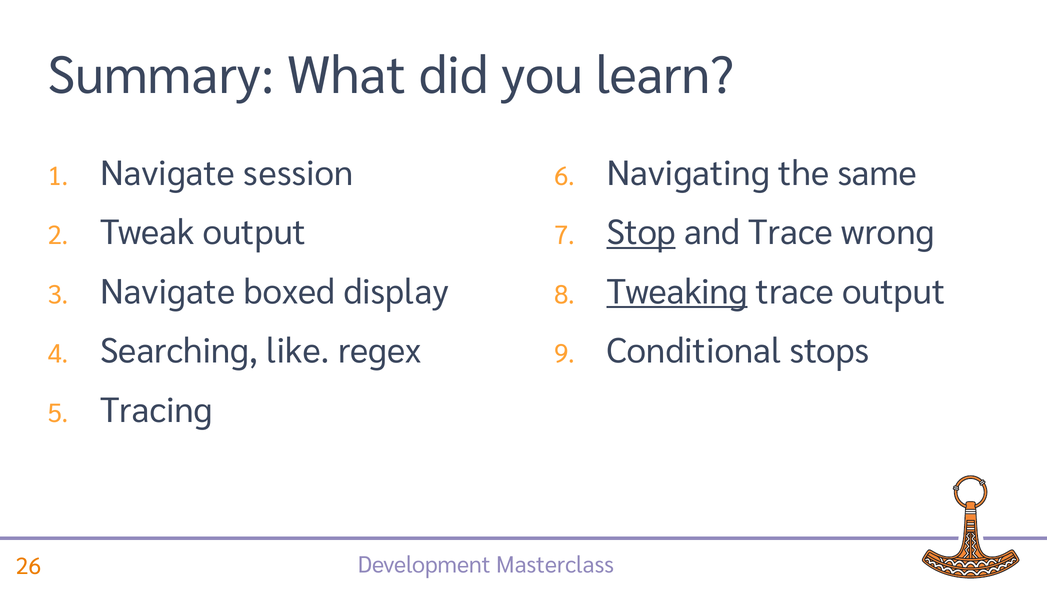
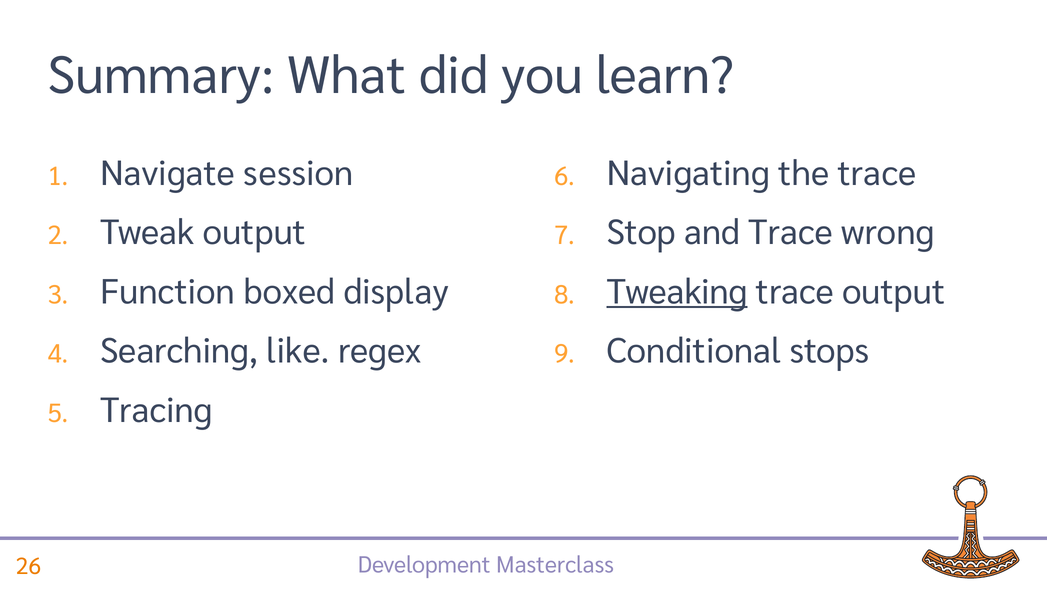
the same: same -> trace
Stop underline: present -> none
Navigate at (168, 292): Navigate -> Function
